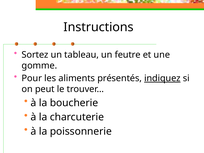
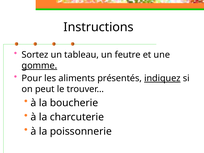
gomme underline: none -> present
